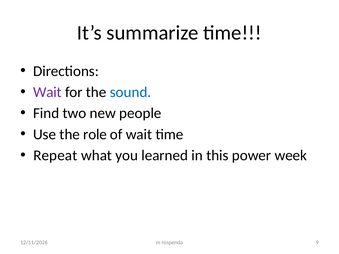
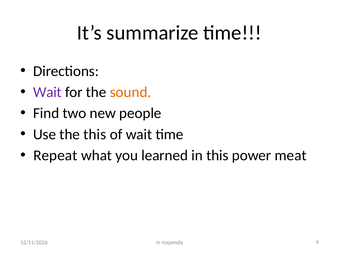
sound colour: blue -> orange
the role: role -> this
week: week -> meat
